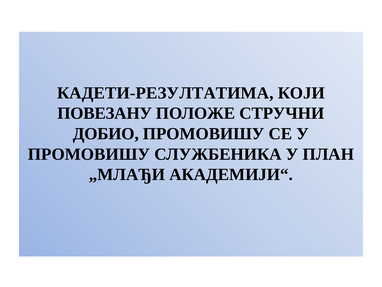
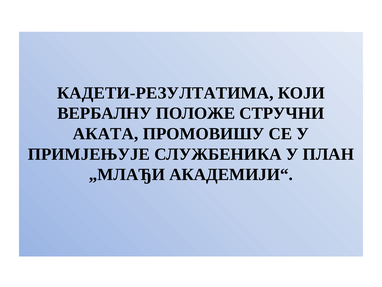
ПОВЕЗАНУ: ПОВЕЗАНУ -> ВЕРБАЛНУ
ДОБИО: ДОБИО -> АКАТА
ПРОМОВИШУ at (89, 154): ПРОМОВИШУ -> ПРИМЈЕЊУЈЕ
